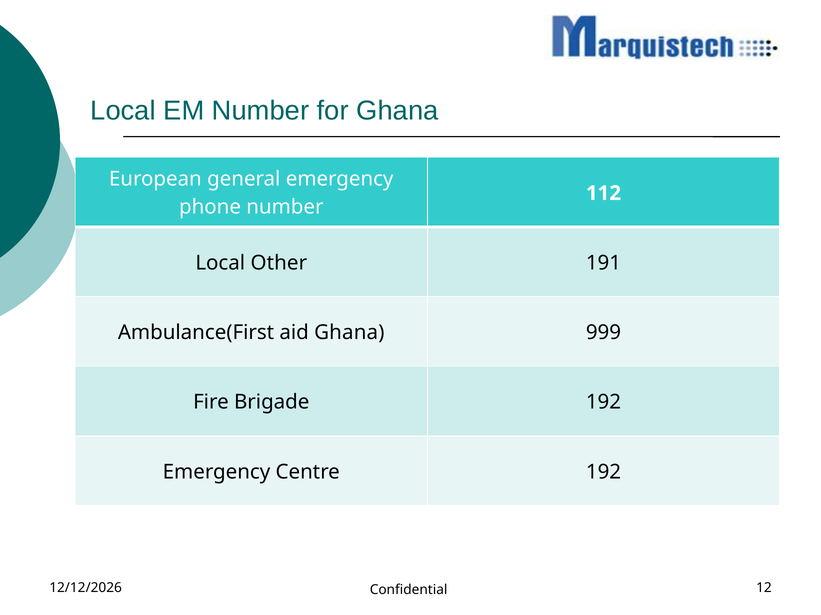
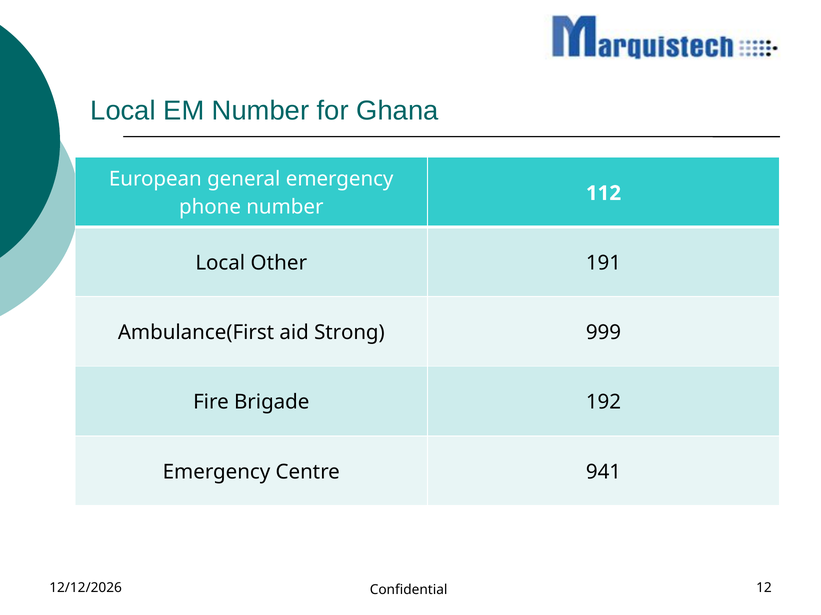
aid Ghana: Ghana -> Strong
Centre 192: 192 -> 941
